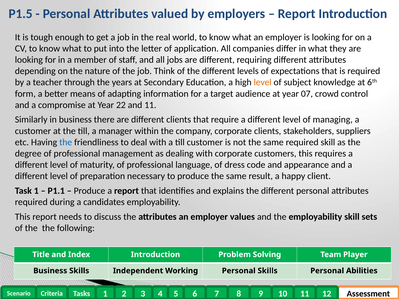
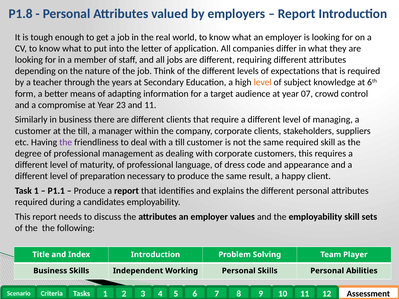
P1.5: P1.5 -> P1.8
22: 22 -> 23
the at (66, 142) colour: blue -> purple
